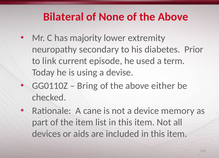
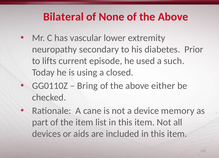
majority: majority -> vascular
link: link -> lifts
term: term -> such
devise: devise -> closed
